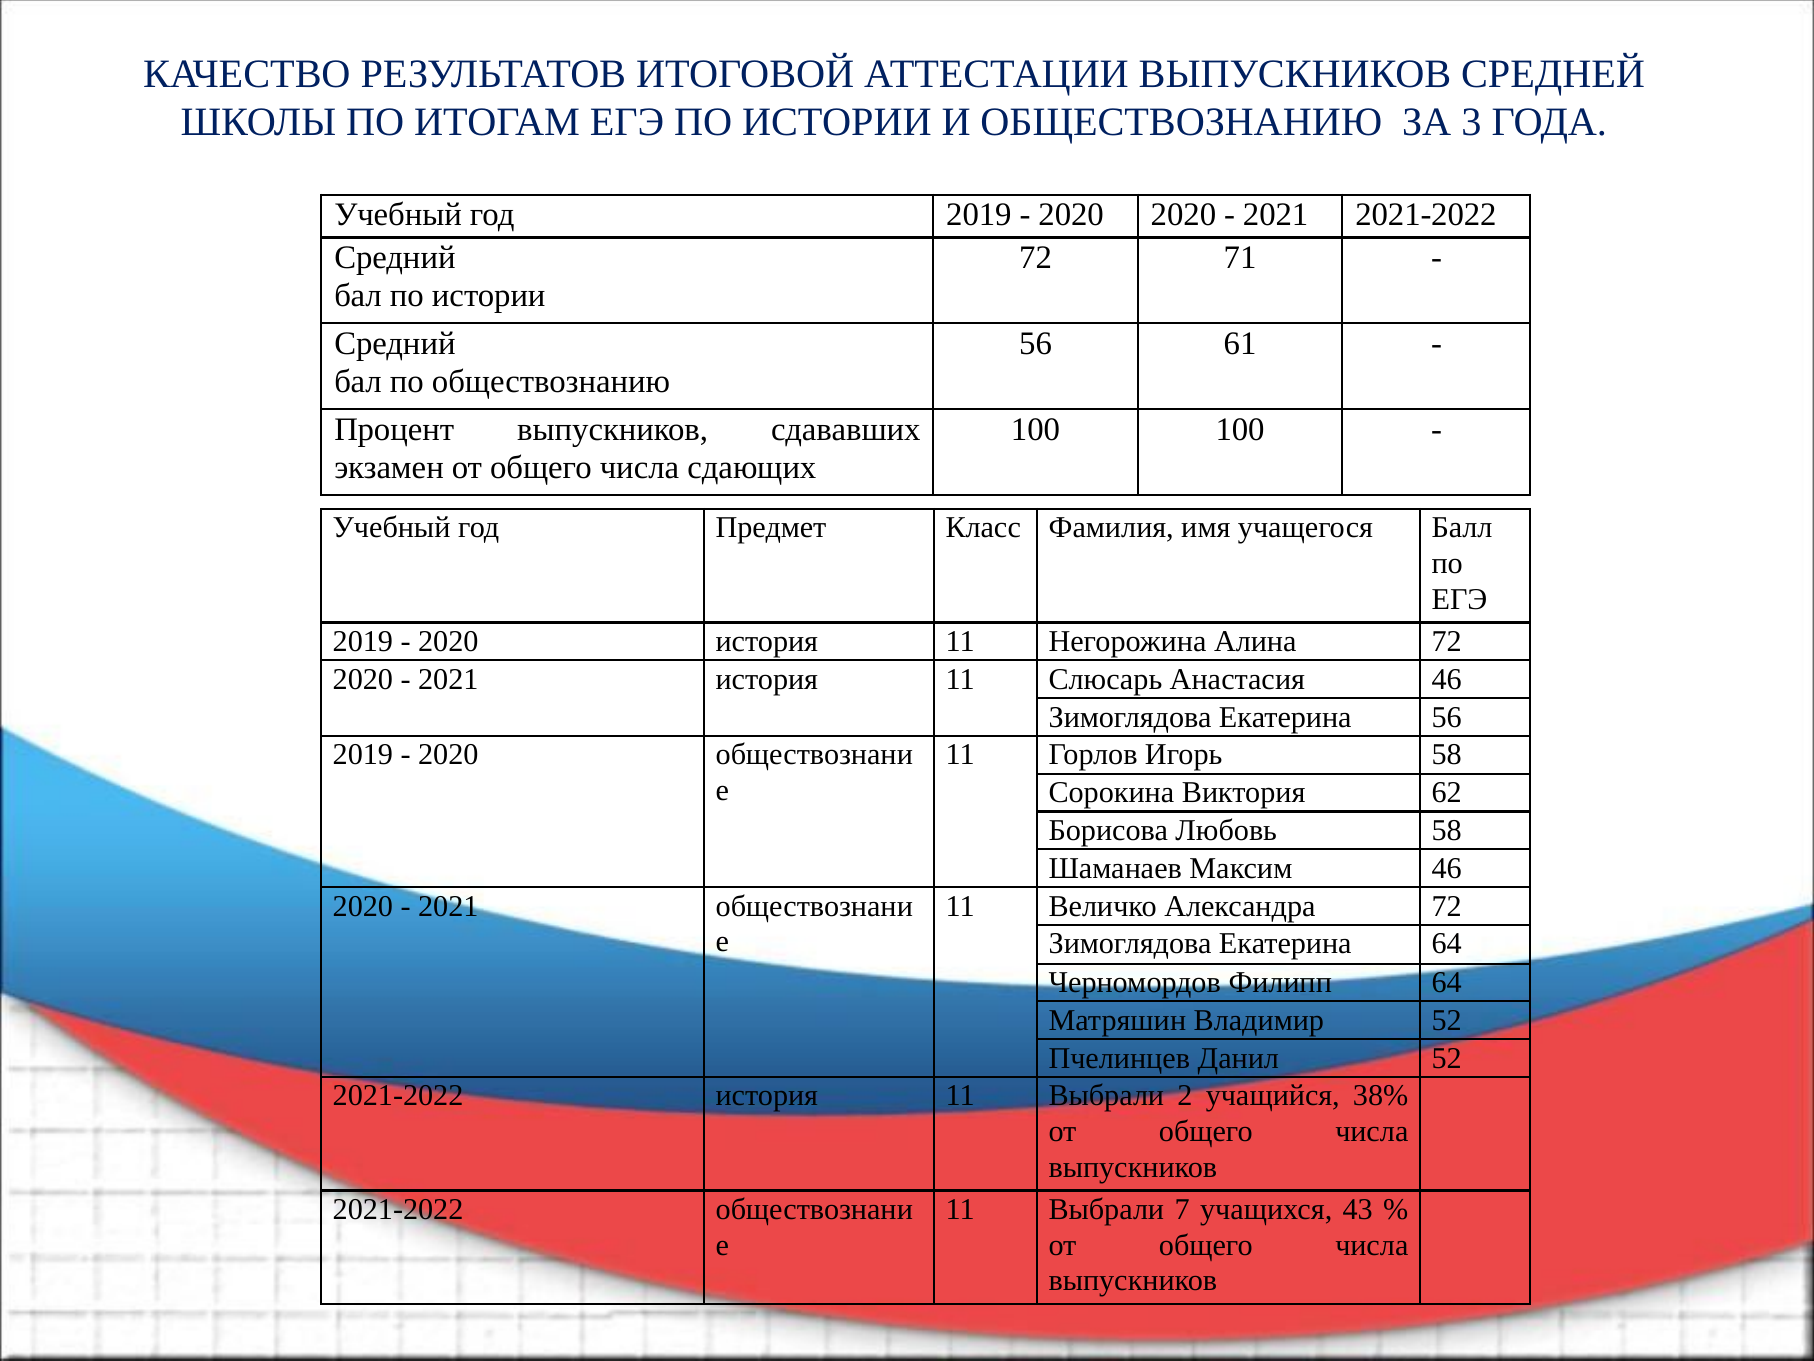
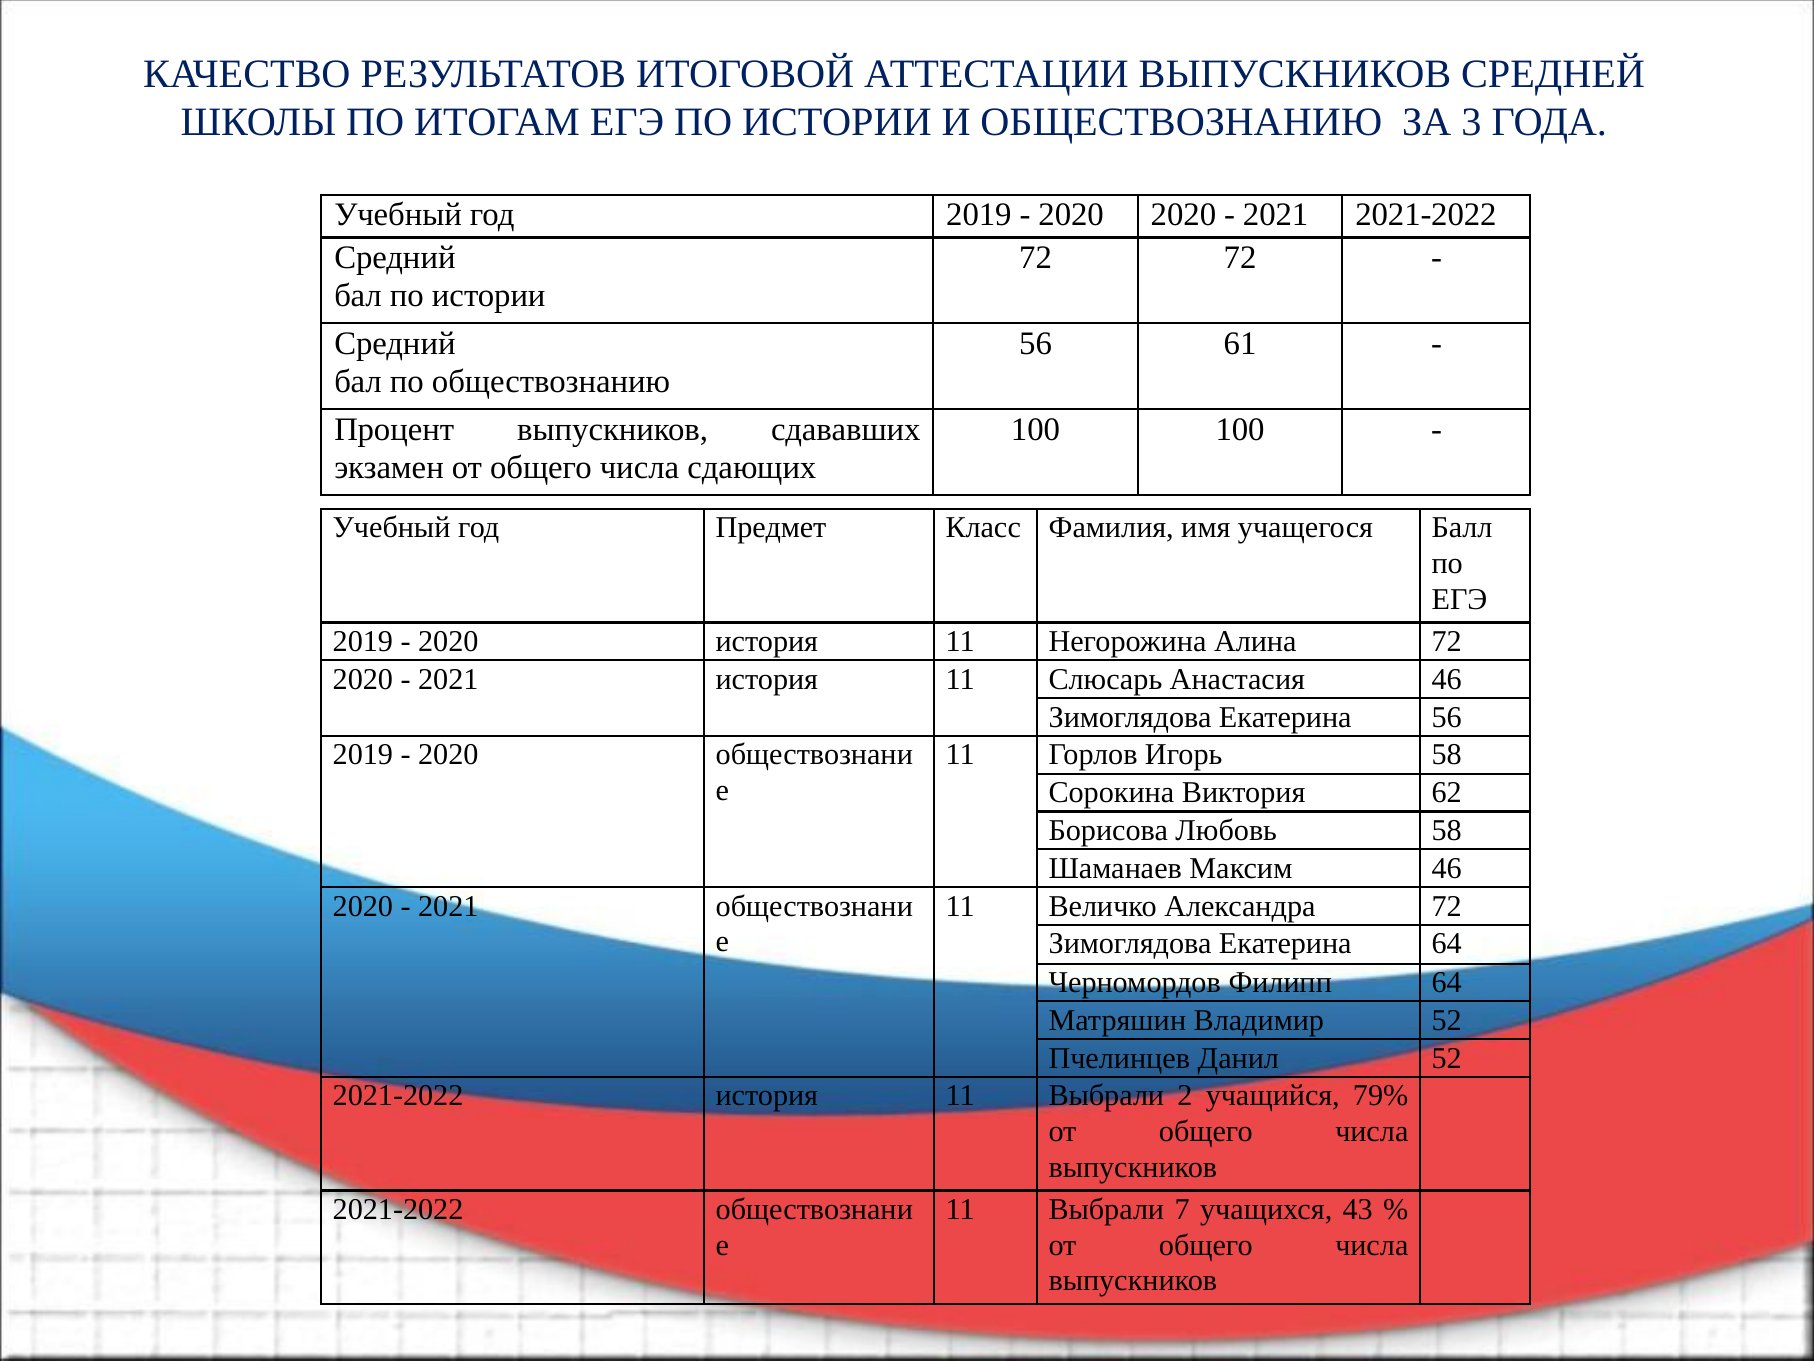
72 71: 71 -> 72
38%: 38% -> 79%
